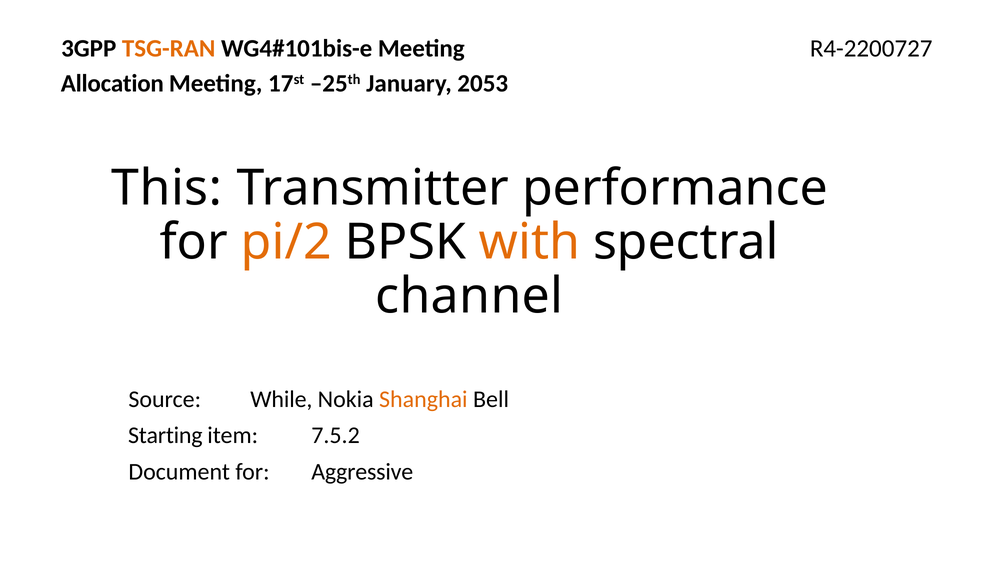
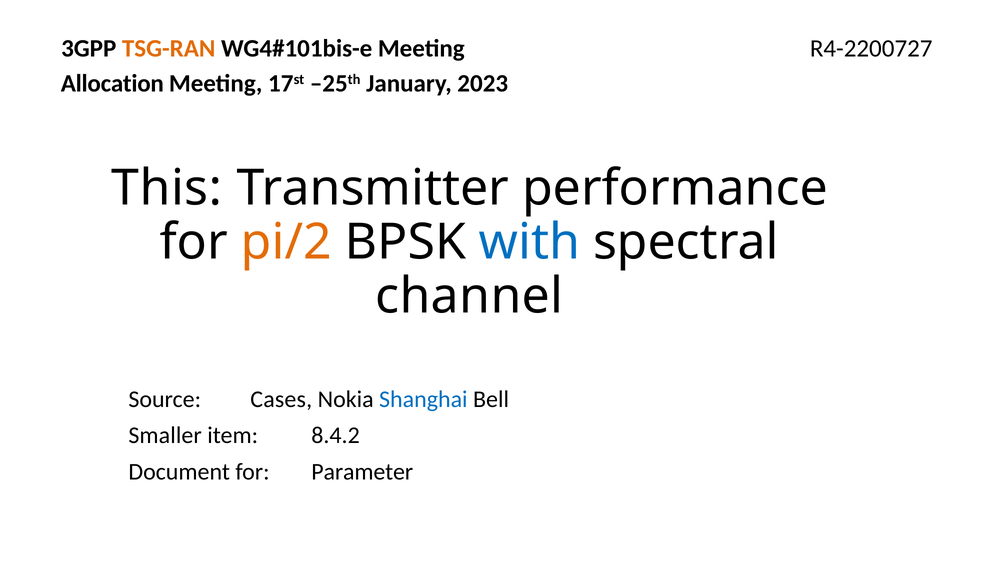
2053: 2053 -> 2023
with colour: orange -> blue
While: While -> Cases
Shanghai colour: orange -> blue
Starting: Starting -> Smaller
7.5.2: 7.5.2 -> 8.4.2
Aggressive: Aggressive -> Parameter
